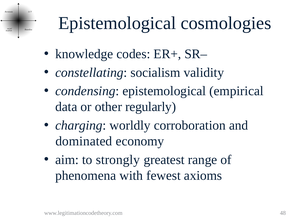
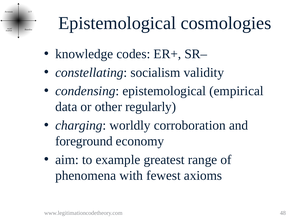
dominated: dominated -> foreground
strongly: strongly -> example
